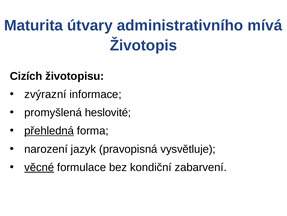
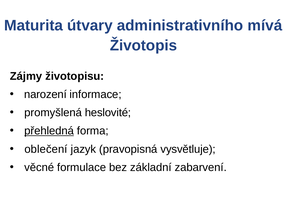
Cizích: Cizích -> Zájmy
zvýrazní: zvýrazní -> narození
narození: narození -> oblečení
věcné underline: present -> none
kondiční: kondiční -> základní
